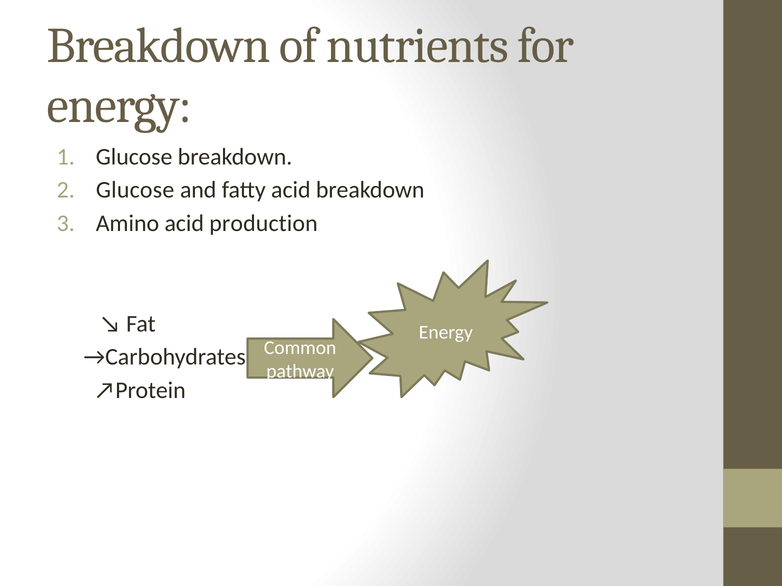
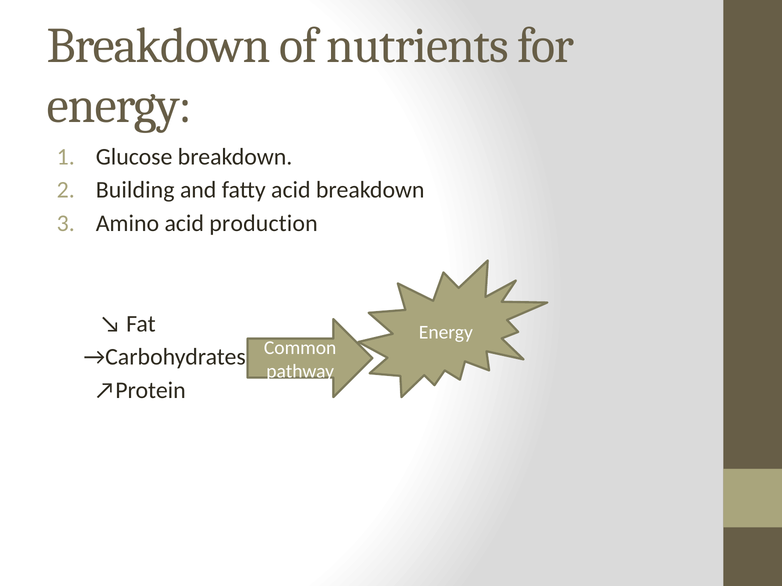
Glucose at (135, 190): Glucose -> Building
